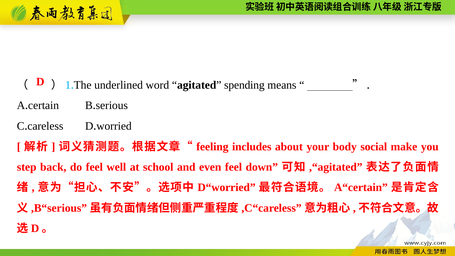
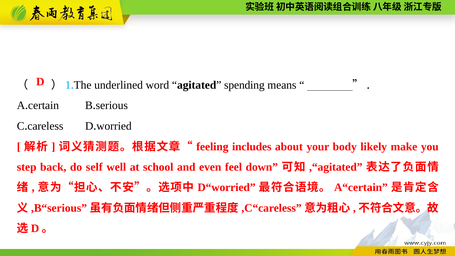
social: social -> likely
do feel: feel -> self
